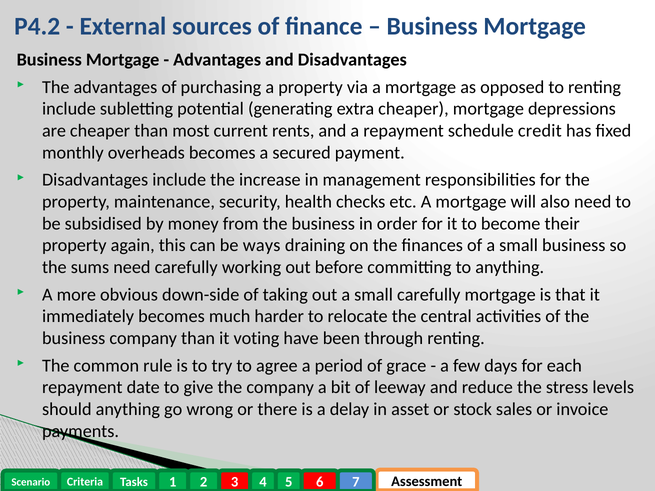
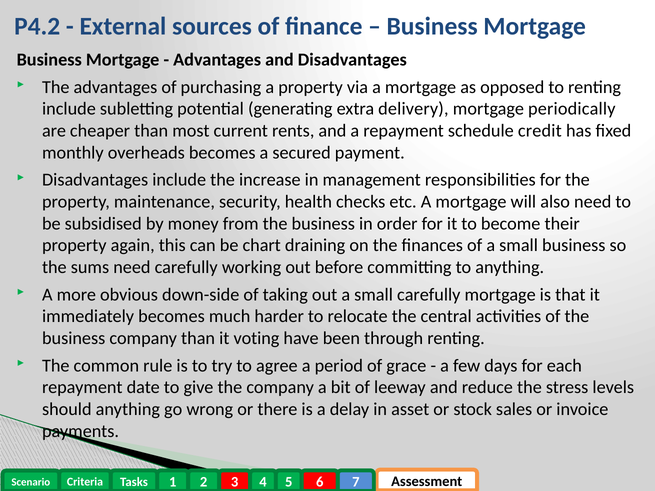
extra cheaper: cheaper -> delivery
depressions: depressions -> periodically
ways: ways -> chart
